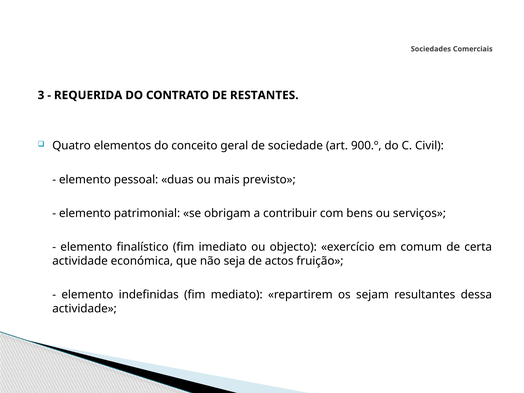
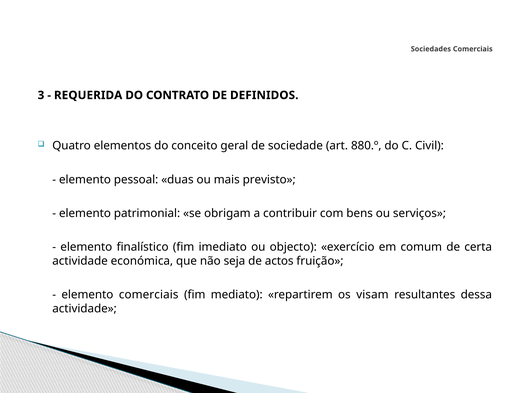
RESTANTES: RESTANTES -> DEFINIDOS
900.º: 900.º -> 880.º
elemento indefinidas: indefinidas -> comerciais
sejam: sejam -> visam
